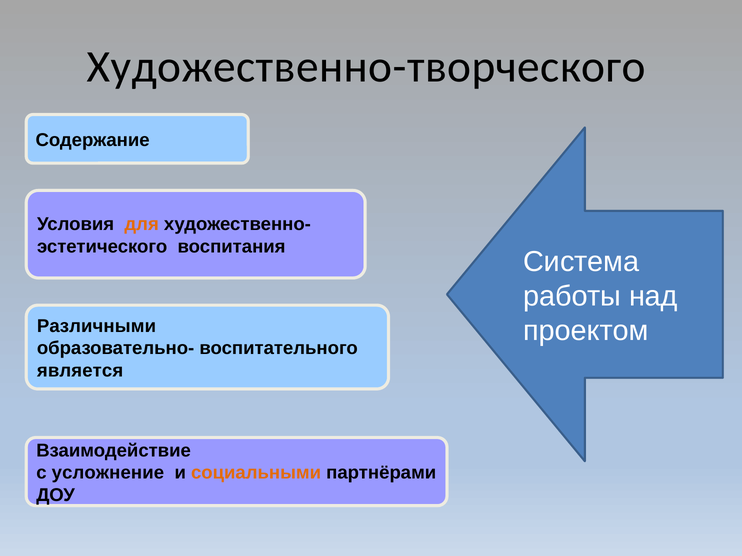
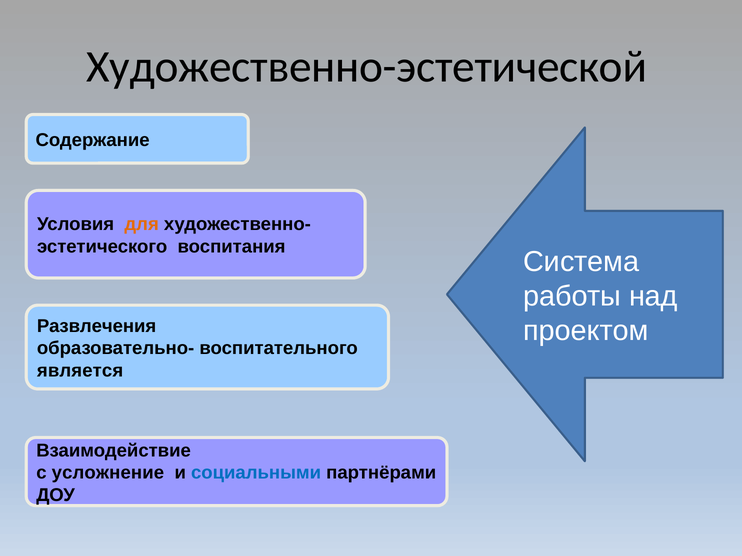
Художественно-творческого: Художественно-творческого -> Художественно-эстетической
Различными: Различными -> Развлечения
социальными colour: orange -> blue
